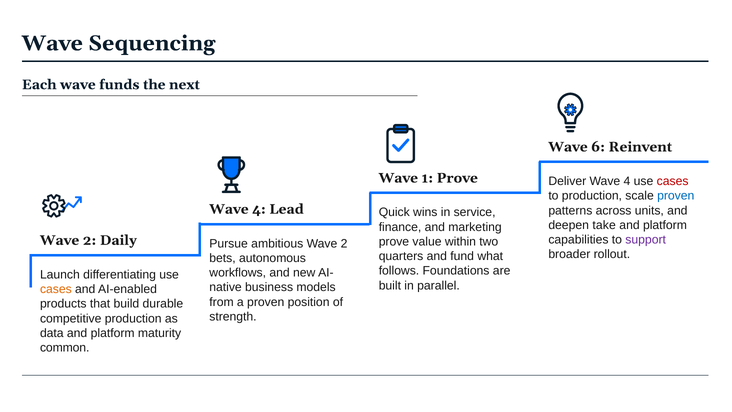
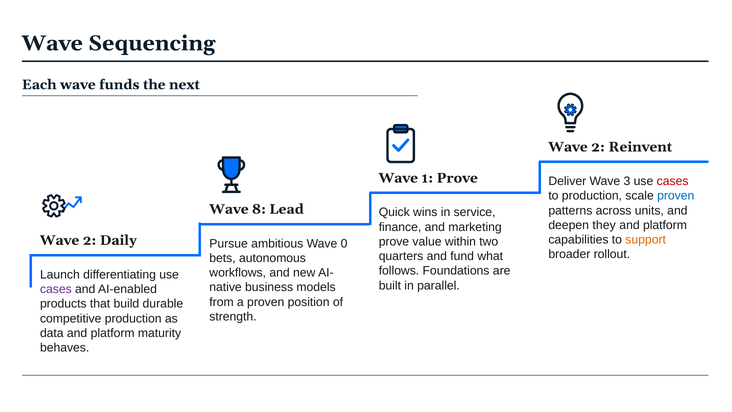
6 at (598, 147): 6 -> 2
Wave 4: 4 -> 3
4 at (259, 209): 4 -> 8
take: take -> they
support colour: purple -> orange
Wave 2: 2 -> 0
cases at (56, 289) colour: orange -> purple
common: common -> behaves
